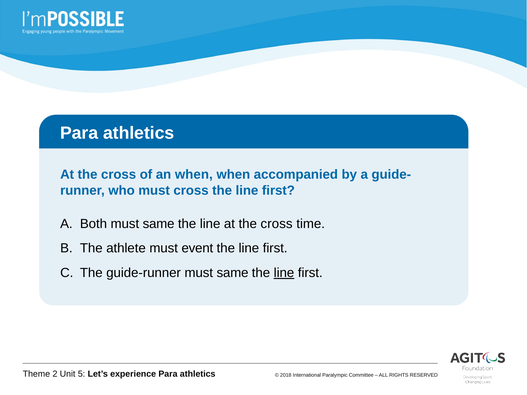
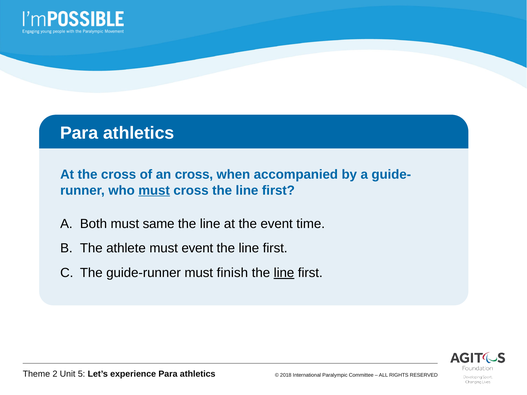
an when: when -> cross
must at (154, 190) underline: none -> present
line at the cross: cross -> event
guide-runner must same: same -> finish
